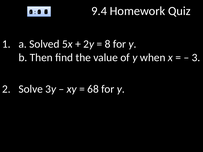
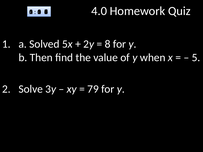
9.4: 9.4 -> 4.0
3 at (196, 58): 3 -> 5
68: 68 -> 79
